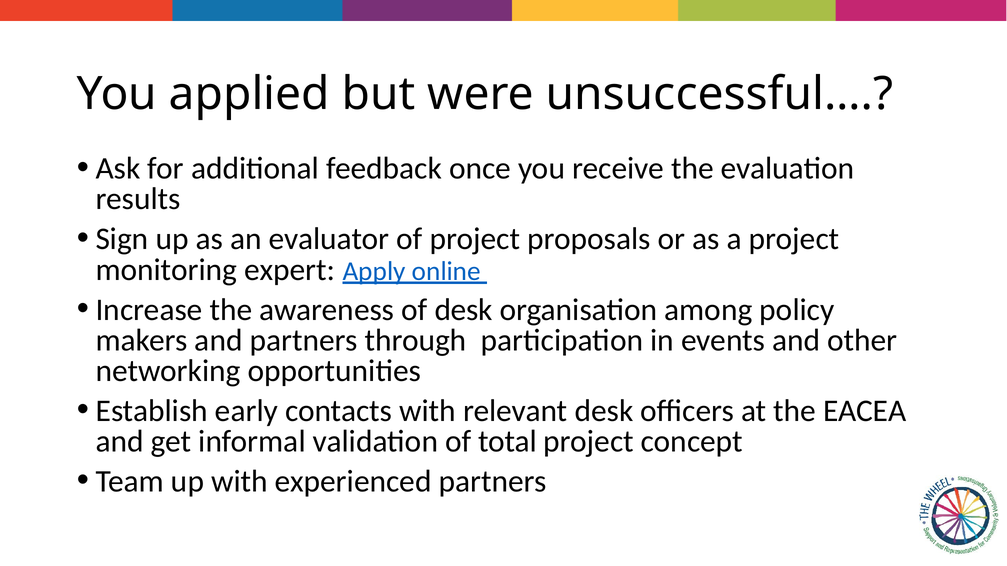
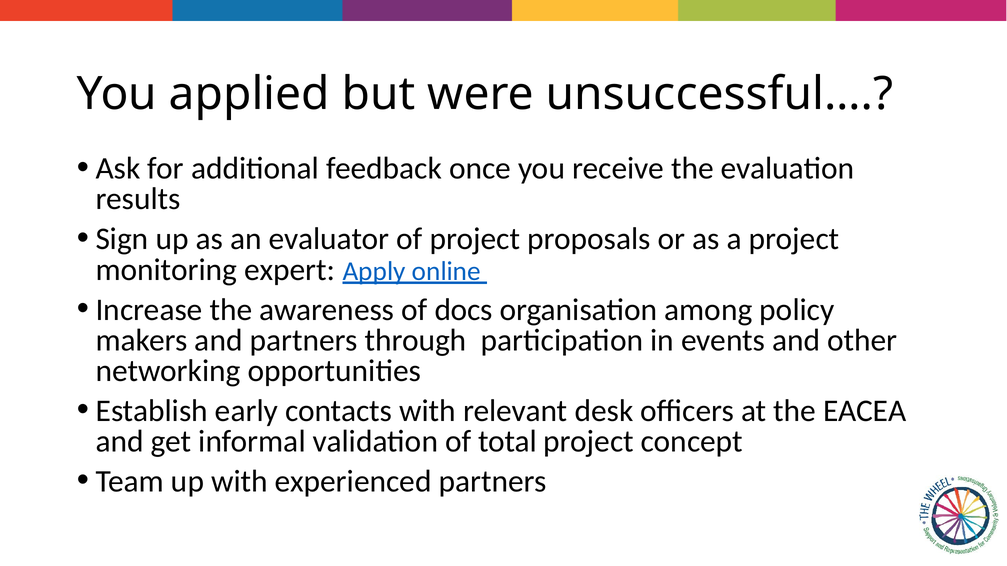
of desk: desk -> docs
